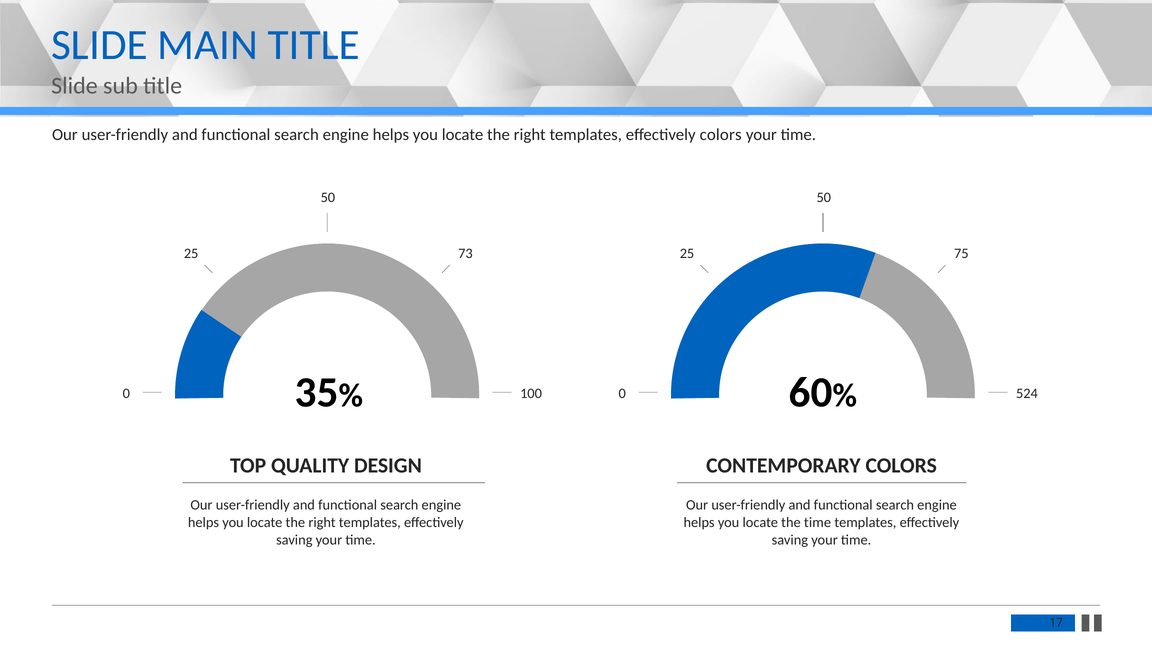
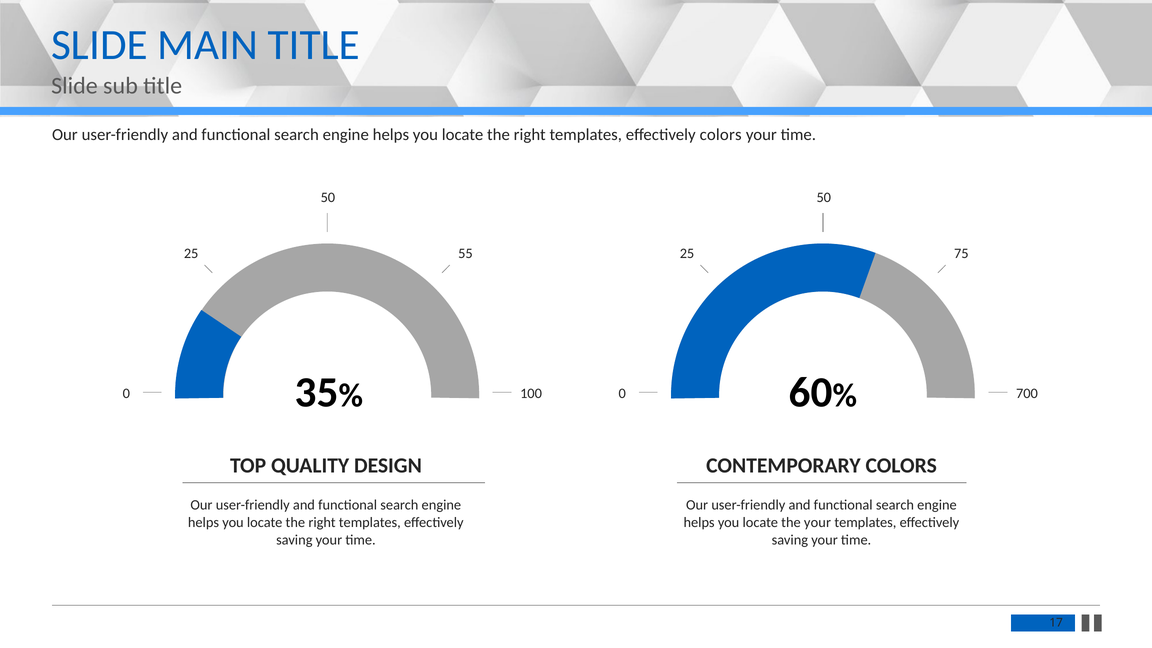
73: 73 -> 55
524: 524 -> 700
the time: time -> your
